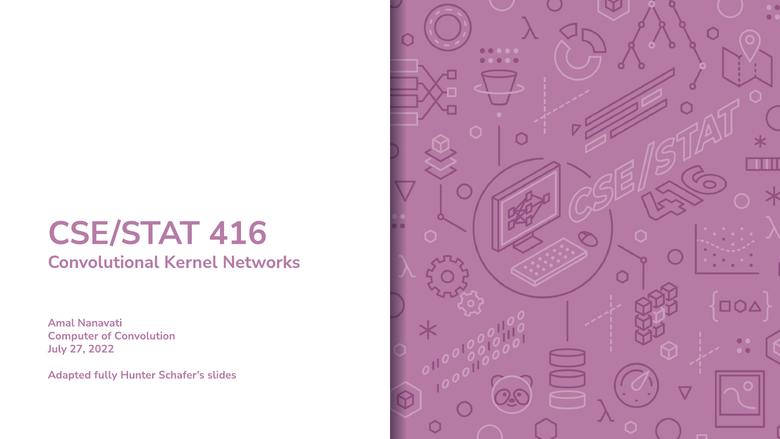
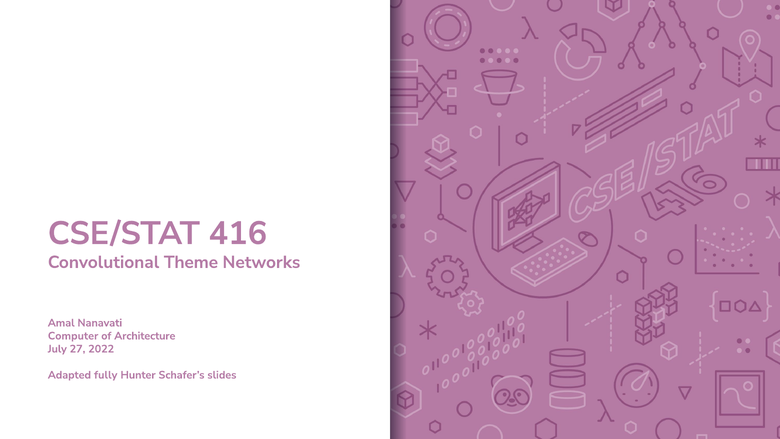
Kernel: Kernel -> Theme
Convolution: Convolution -> Architecture
